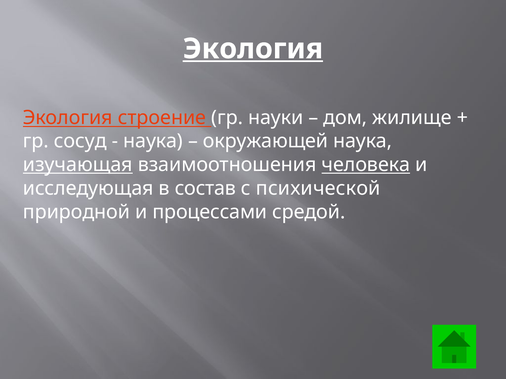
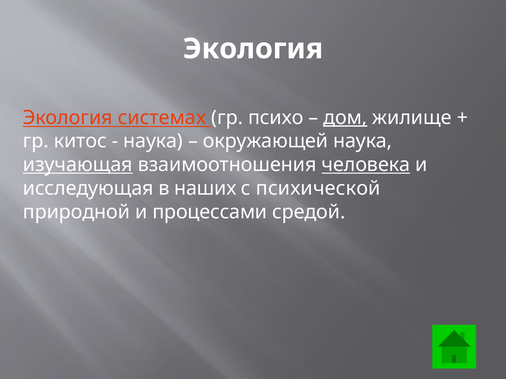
Экология at (253, 49) underline: present -> none
строение: строение -> системах
науки: науки -> психо
дом underline: none -> present
сосуд: сосуд -> китос
состав: состав -> наших
